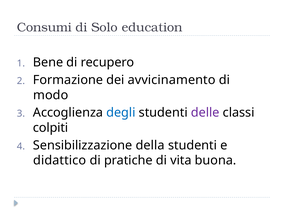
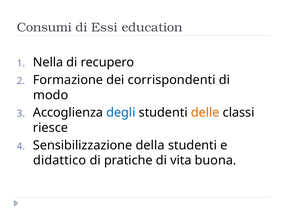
Solo: Solo -> Essi
Bene: Bene -> Nella
avvicinamento: avvicinamento -> corrispondenti
delle colour: purple -> orange
colpiti: colpiti -> riesce
